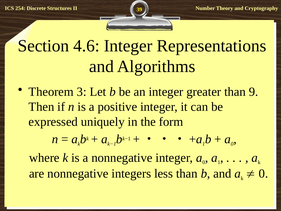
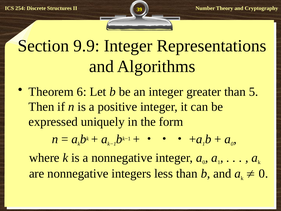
4.6: 4.6 -> 9.9
3: 3 -> 6
9: 9 -> 5
